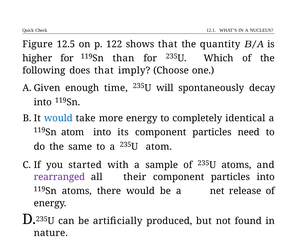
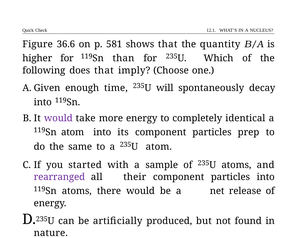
12.5: 12.5 -> 36.6
122: 122 -> 581
would at (58, 118) colour: blue -> purple
need: need -> prep
